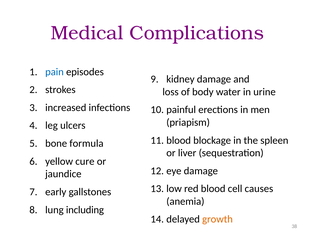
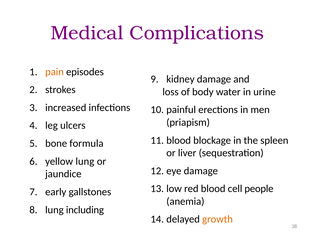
pain colour: blue -> orange
yellow cure: cure -> lung
causes: causes -> people
